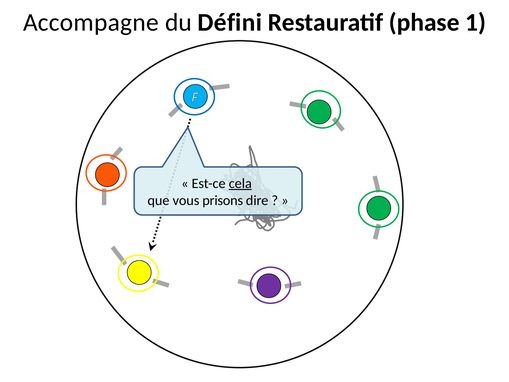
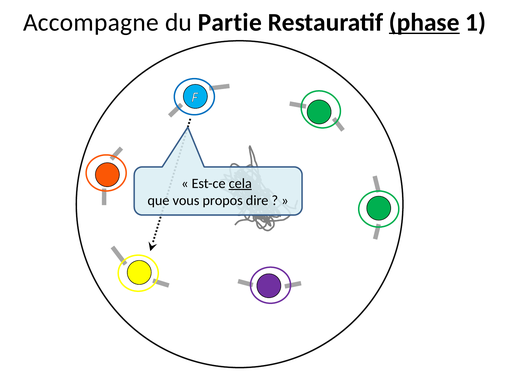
Défini: Défini -> Partie
phase underline: none -> present
prisons: prisons -> propos
